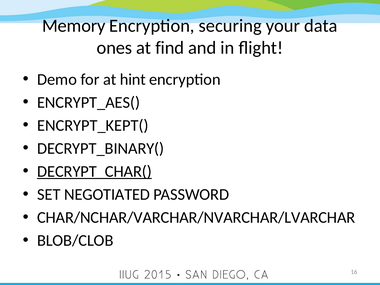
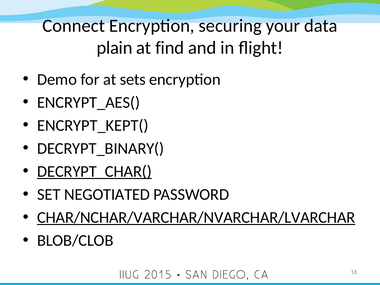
Memory: Memory -> Connect
ones: ones -> plain
hint: hint -> sets
CHAR/NCHAR/VARCHAR/NVARCHAR/LVARCHAR underline: none -> present
